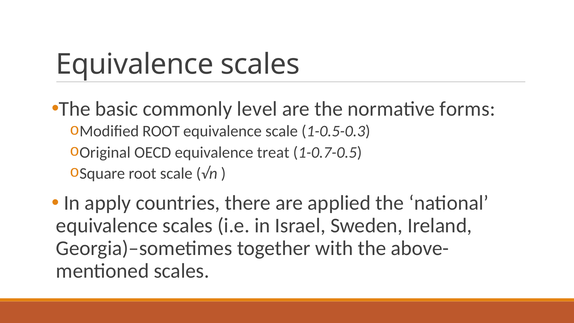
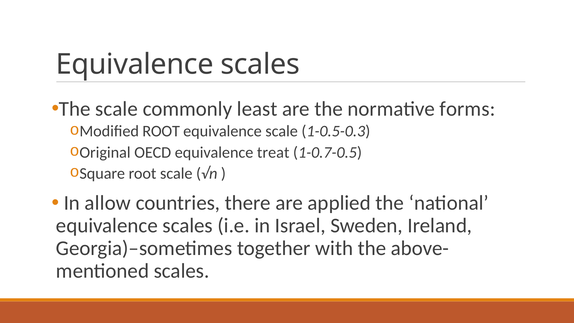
The basic: basic -> scale
level: level -> least
apply: apply -> allow
